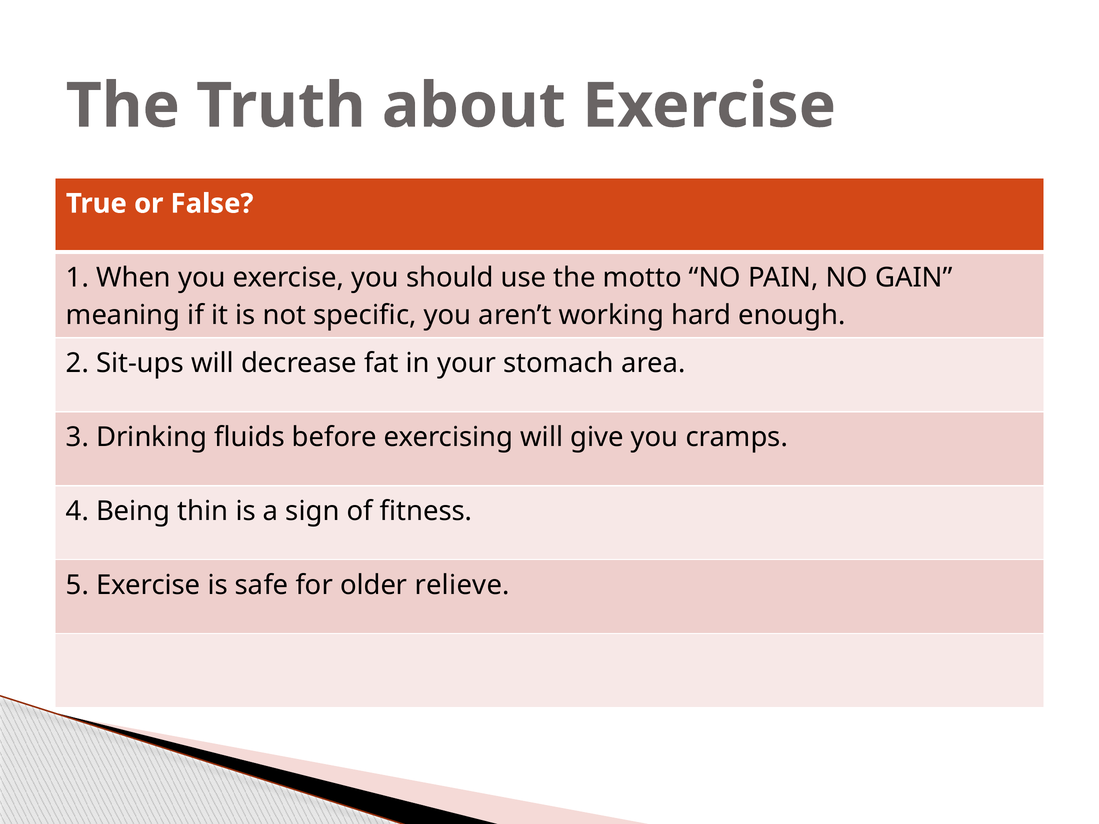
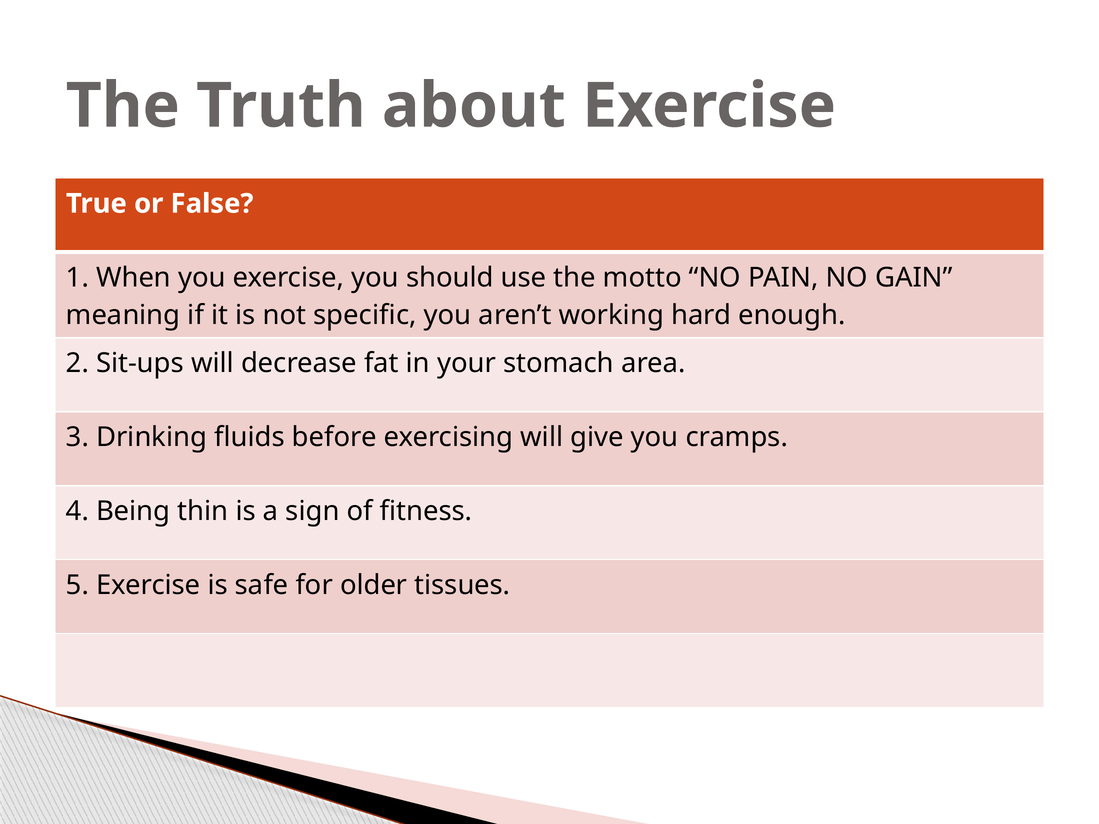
relieve: relieve -> tissues
